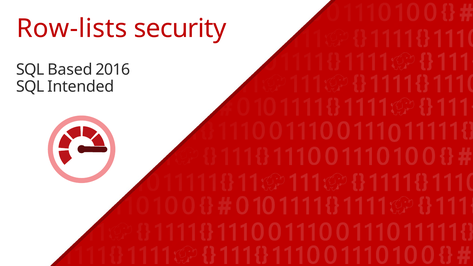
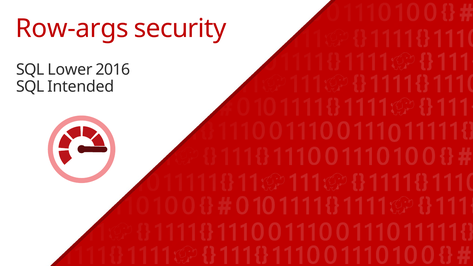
Row-lists: Row-lists -> Row-args
Based: Based -> Lower
